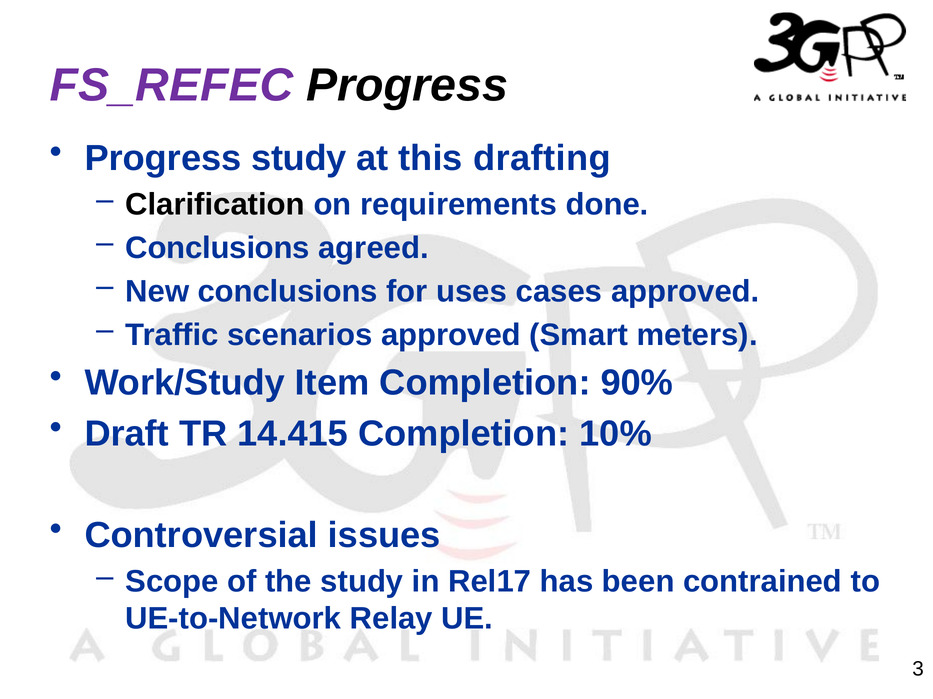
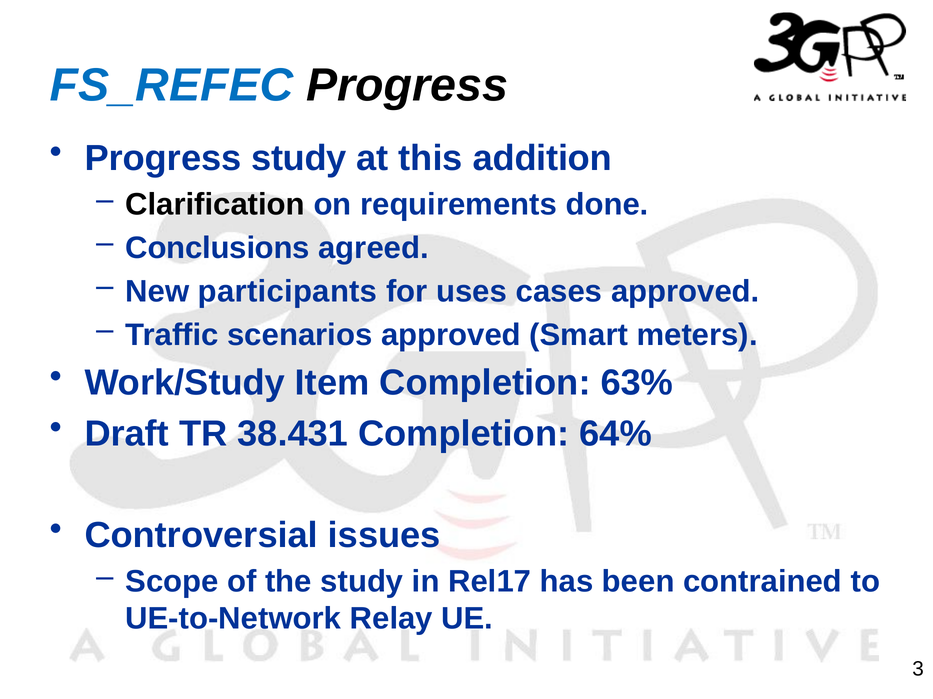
FS_REFEC colour: purple -> blue
drafting: drafting -> addition
New conclusions: conclusions -> participants
90%: 90% -> 63%
14.415: 14.415 -> 38.431
10%: 10% -> 64%
